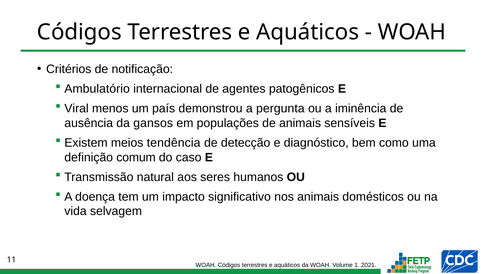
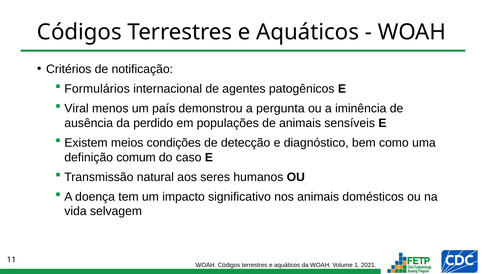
Ambulatório: Ambulatório -> Formulários
gansos: gansos -> perdido
tendência: tendência -> condições
